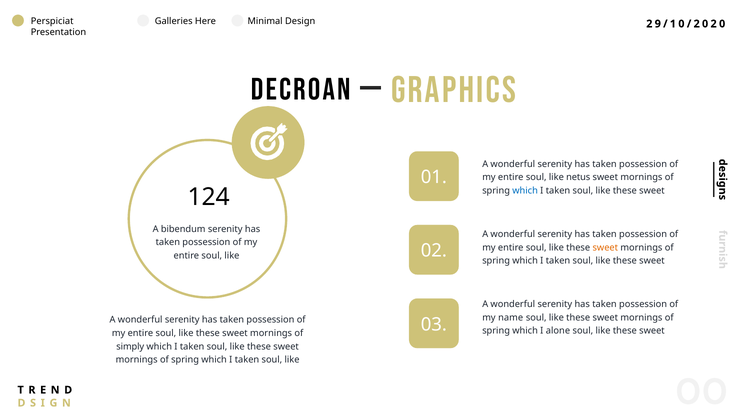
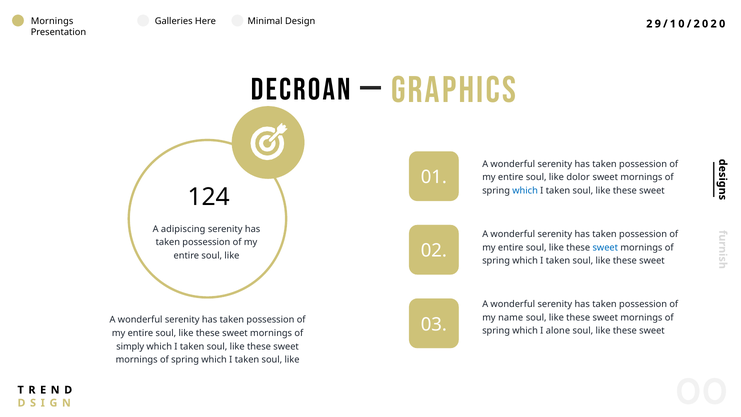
Perspiciat at (52, 21): Perspiciat -> Mornings
netus: netus -> dolor
bibendum: bibendum -> adipiscing
sweet at (605, 247) colour: orange -> blue
